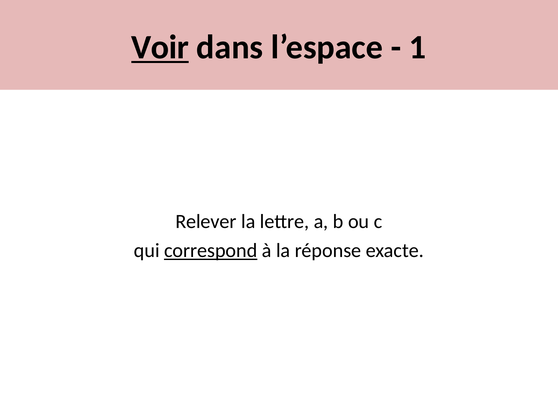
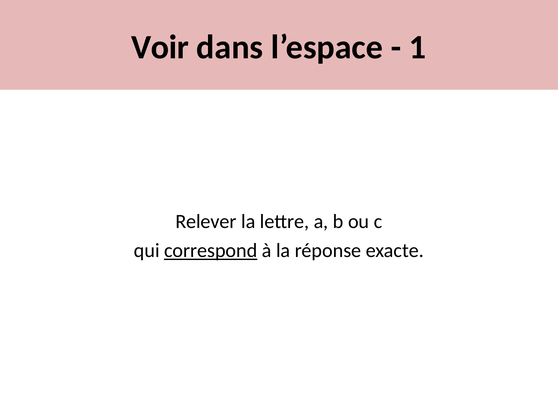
Voir underline: present -> none
